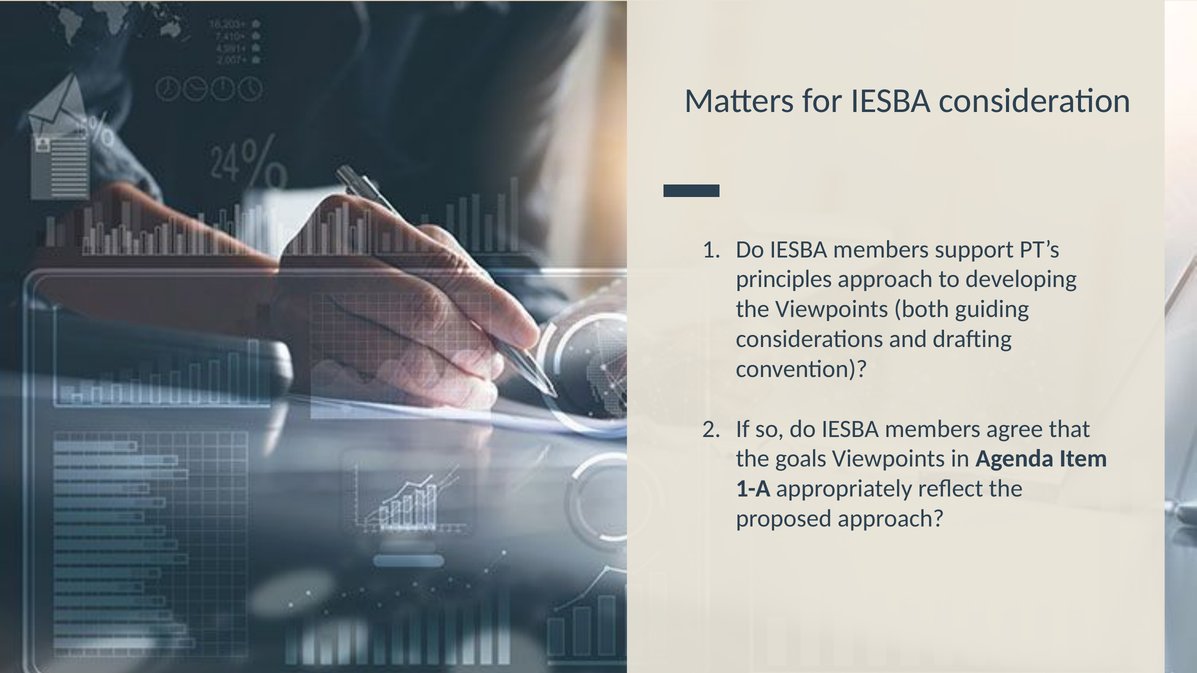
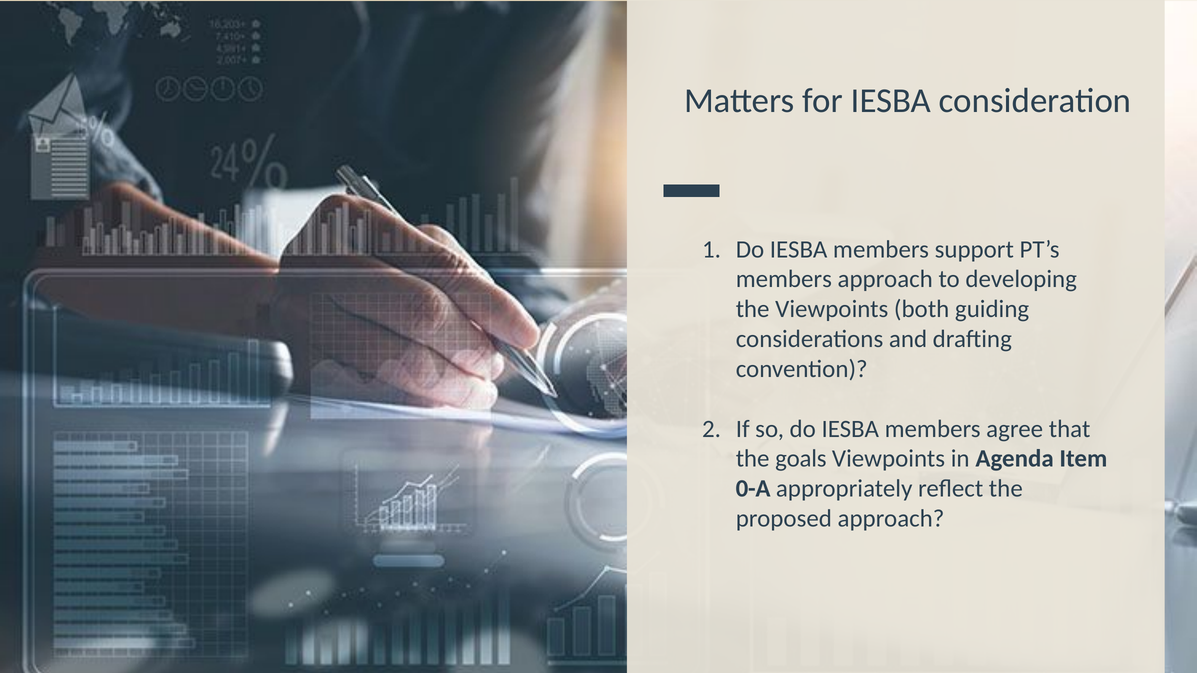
principles at (784, 279): principles -> members
1-A: 1-A -> 0-A
